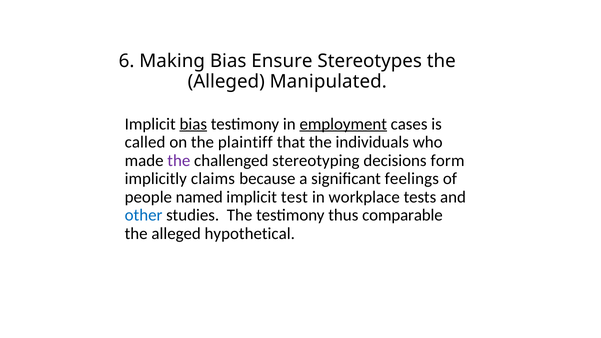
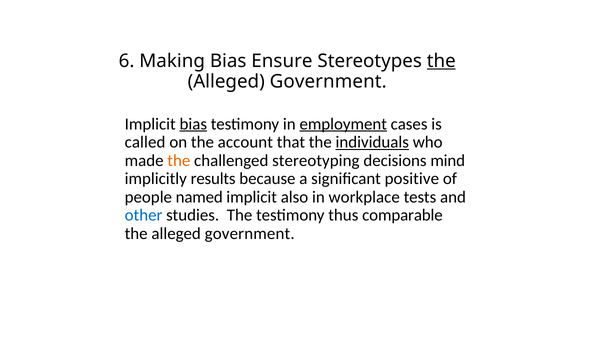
the at (441, 61) underline: none -> present
Manipulated at (328, 81): Manipulated -> Government
plaintiff: plaintiff -> account
individuals underline: none -> present
the at (179, 161) colour: purple -> orange
form: form -> mind
claims: claims -> results
feelings: feelings -> positive
test: test -> also
hypothetical at (250, 234): hypothetical -> government
